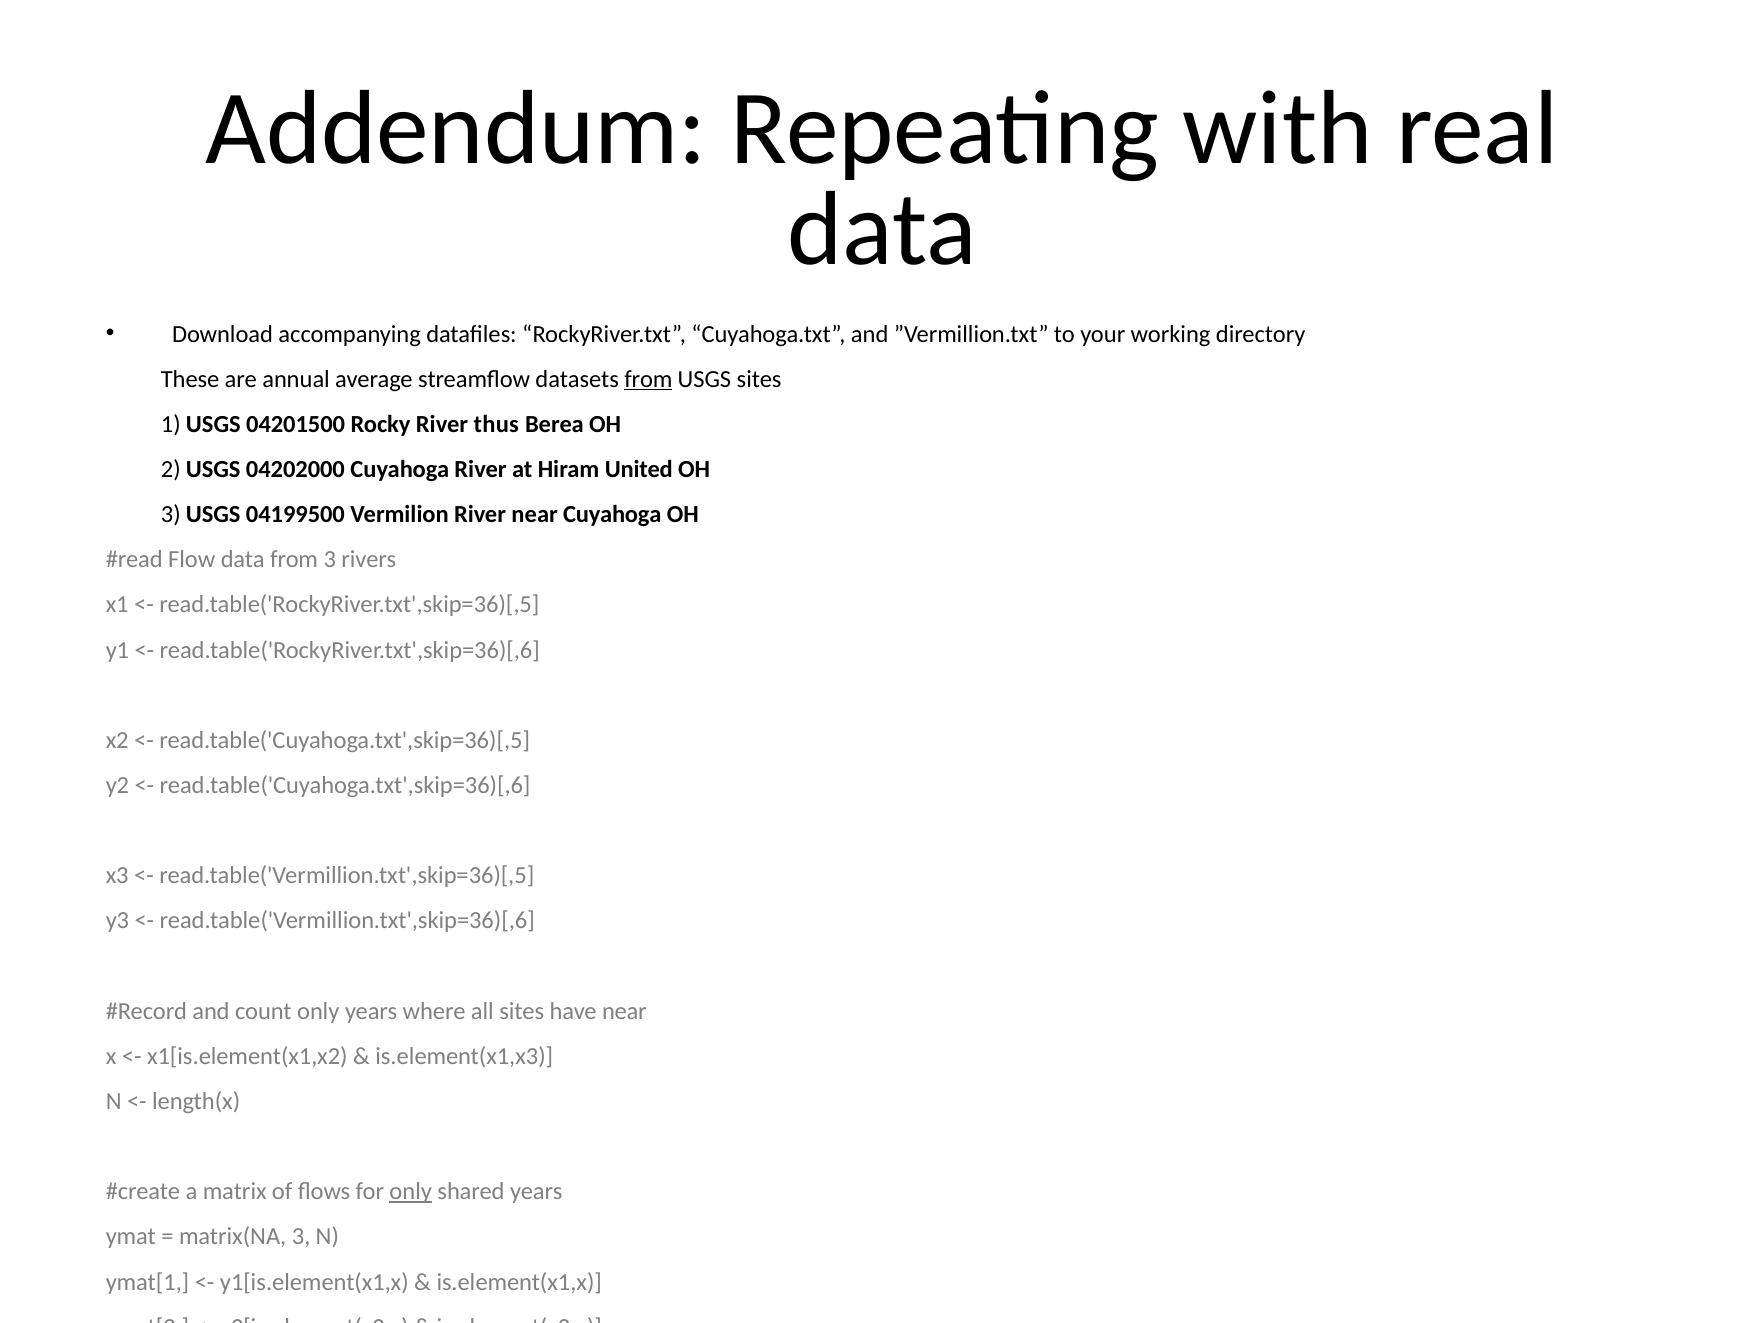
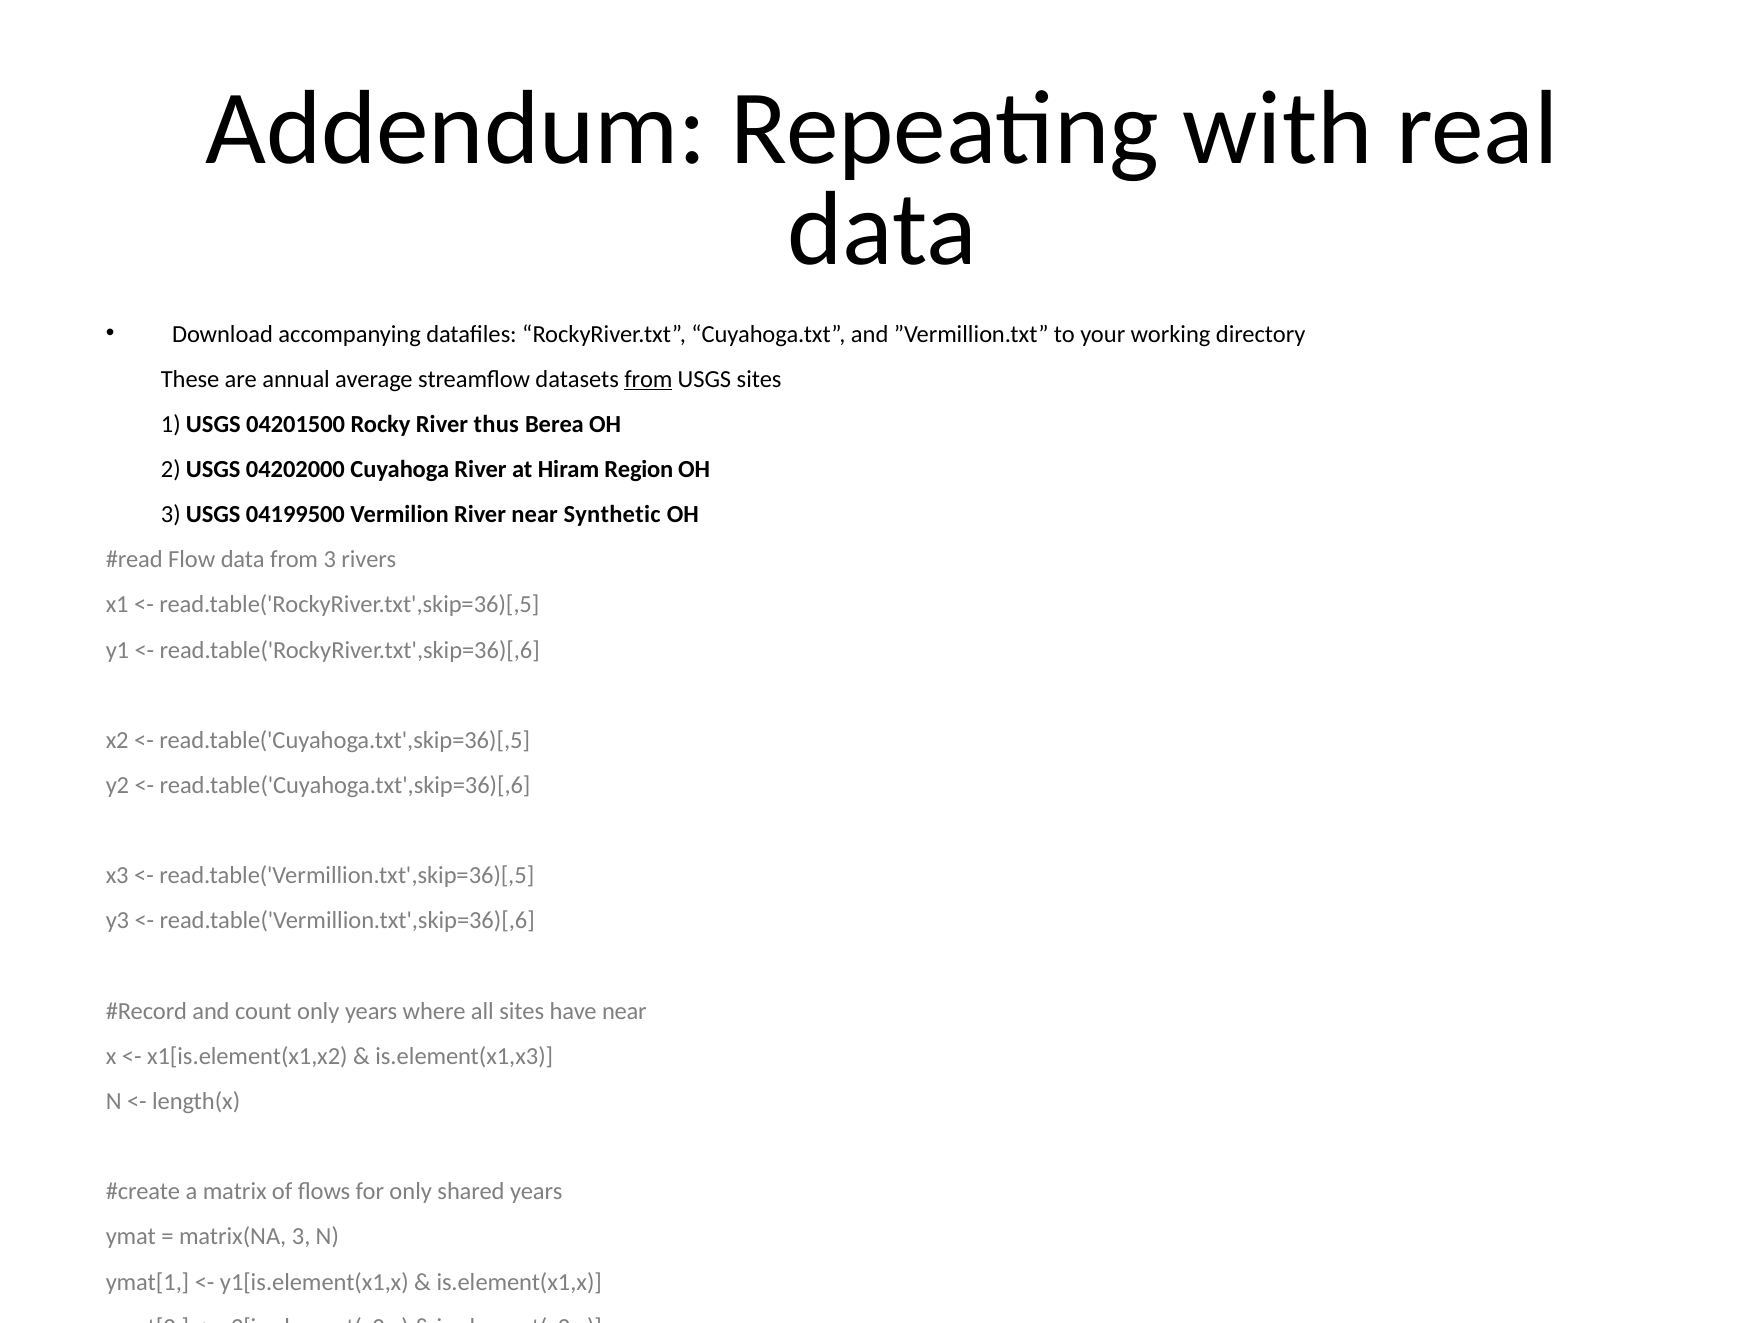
United: United -> Region
near Cuyahoga: Cuyahoga -> Synthetic
only at (411, 1192) underline: present -> none
